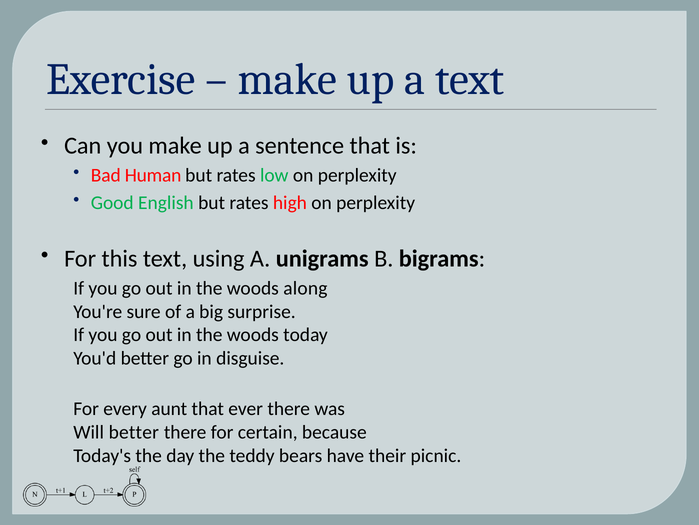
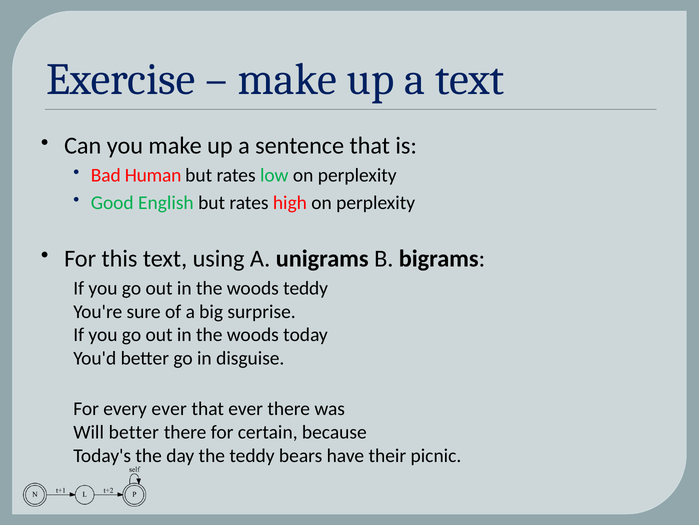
woods along: along -> teddy
every aunt: aunt -> ever
